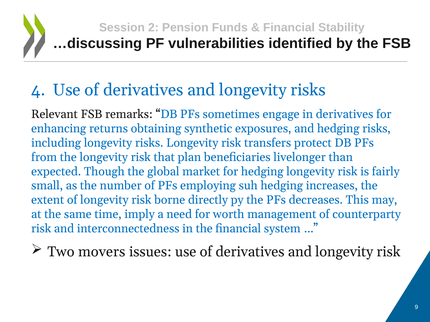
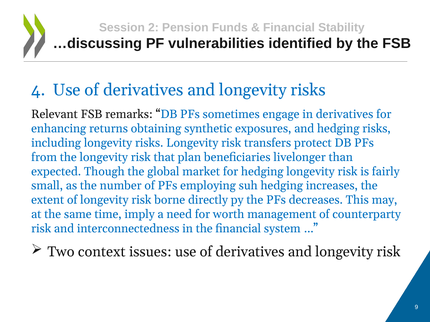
movers: movers -> context
